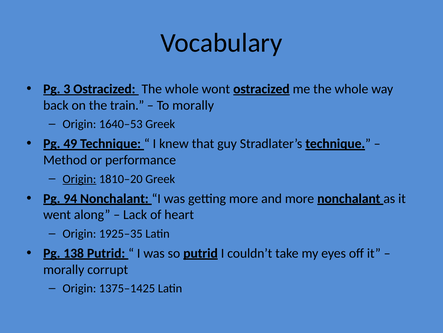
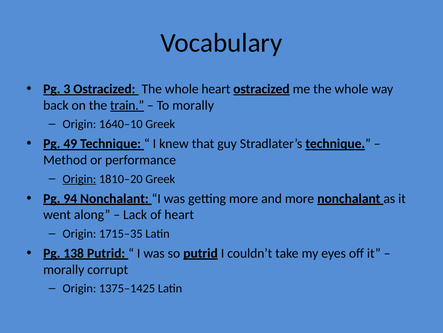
whole wont: wont -> heart
train underline: none -> present
1640–53: 1640–53 -> 1640–10
1925–35: 1925–35 -> 1715–35
